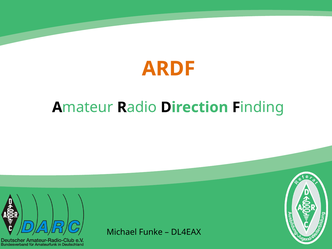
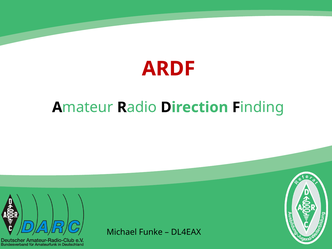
ARDF colour: orange -> red
